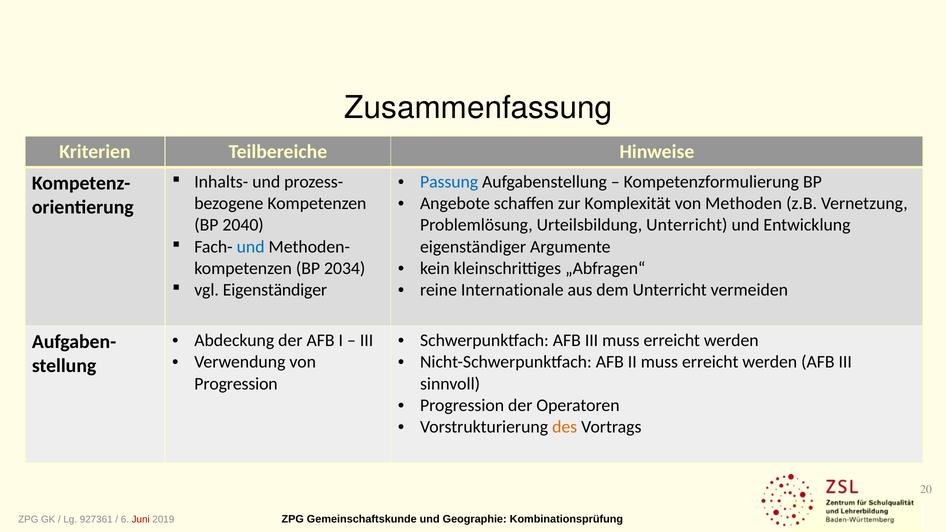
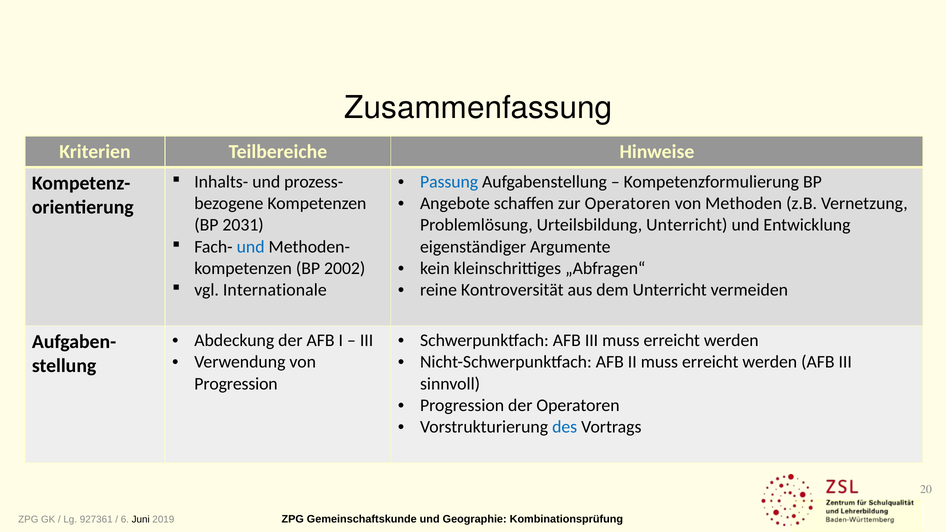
zur Komplexität: Komplexität -> Operatoren
2040: 2040 -> 2031
2034: 2034 -> 2002
vgl Eigenständiger: Eigenständiger -> Internationale
Internationale: Internationale -> Kontroversität
des colour: orange -> blue
Juni colour: red -> black
